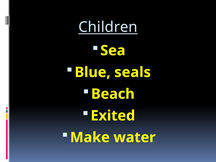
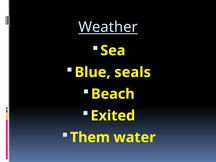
Children: Children -> Weather
Make: Make -> Them
